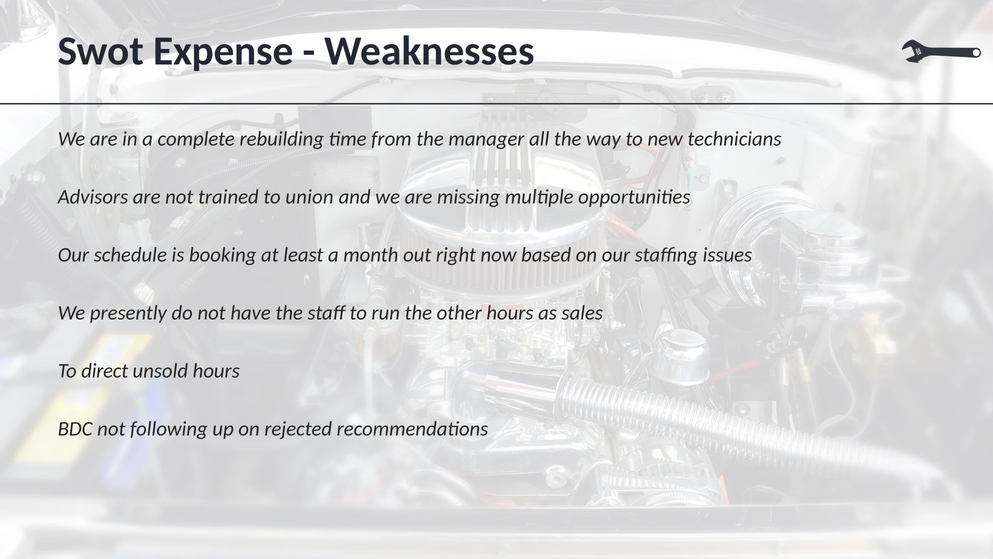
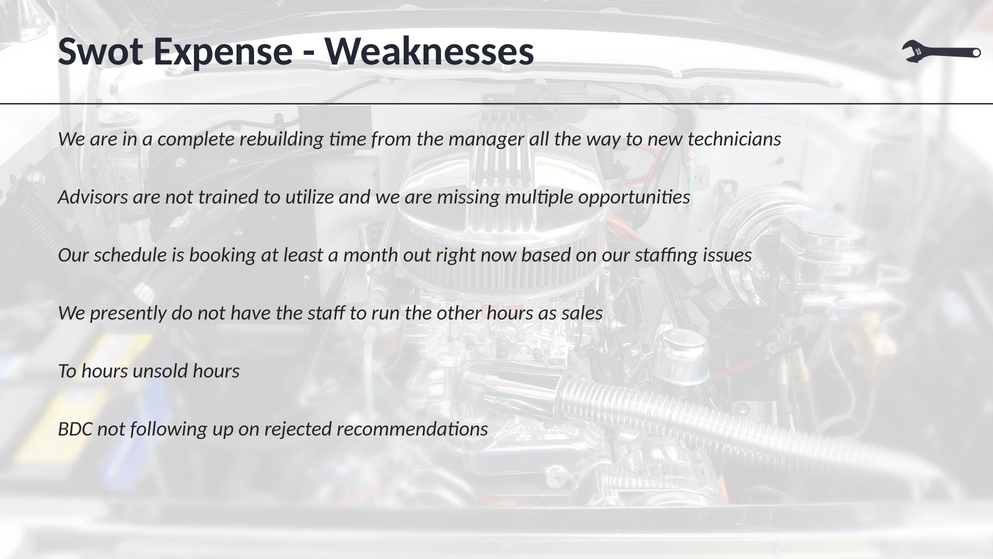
union: union -> utilize
To direct: direct -> hours
